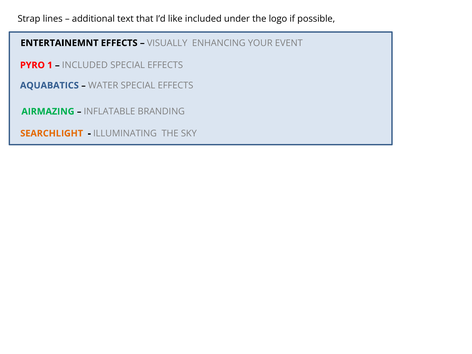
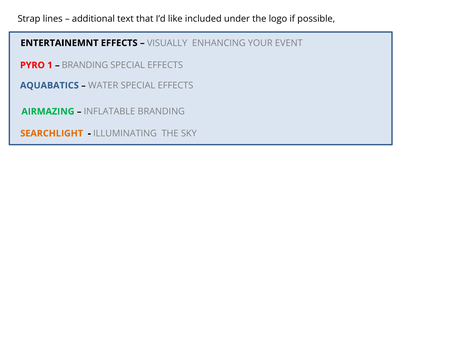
INCLUDED at (85, 65): INCLUDED -> BRANDING
